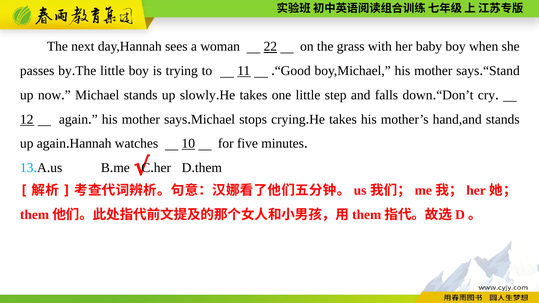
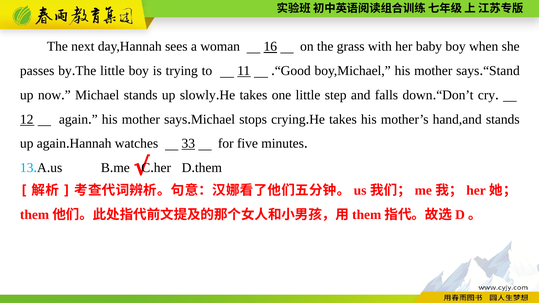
22: 22 -> 16
10: 10 -> 33
